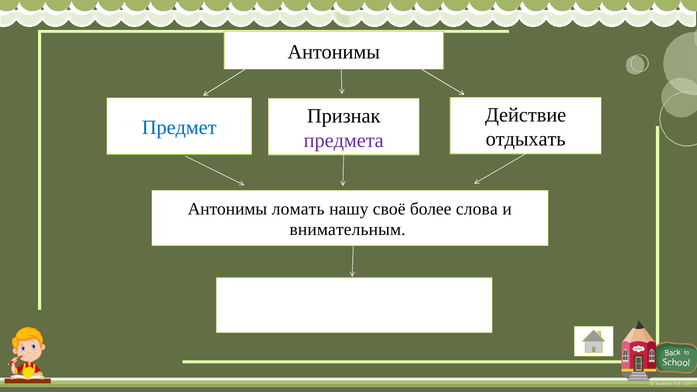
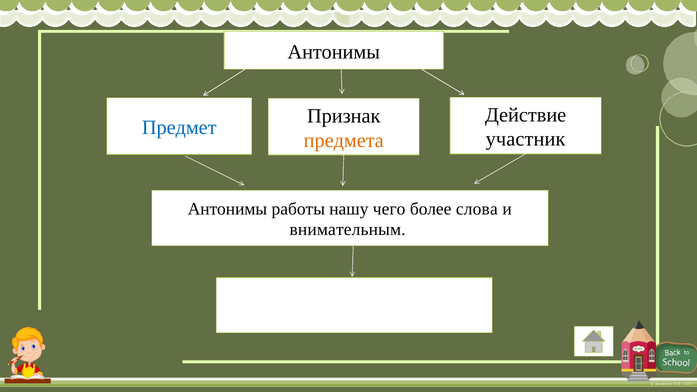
отдыхать: отдыхать -> участник
предмета colour: purple -> orange
ломать: ломать -> работы
своё: своё -> чего
